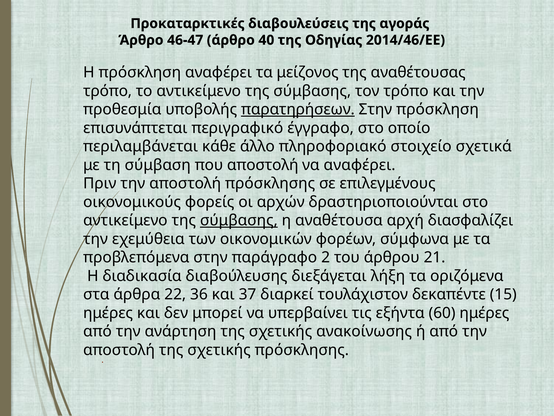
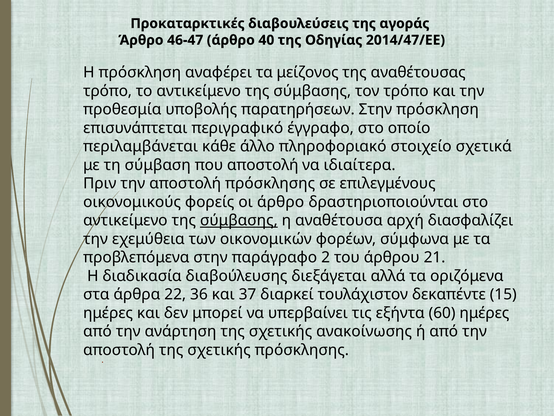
2014/46/ΕΕ: 2014/46/ΕΕ -> 2014/47/ΕΕ
παρατηρήσεων underline: present -> none
να αναφέρει: αναφέρει -> ιδιαίτερα
οι αρχών: αρχών -> άρθρο
λήξη: λήξη -> αλλά
